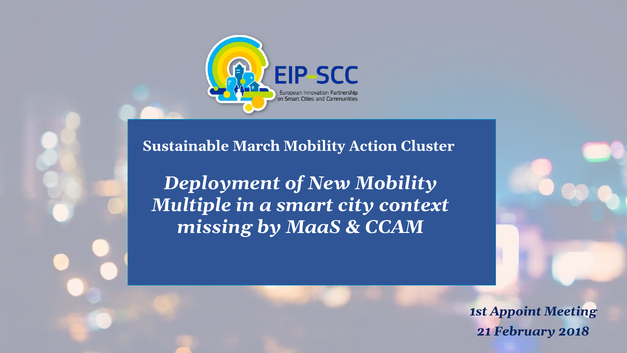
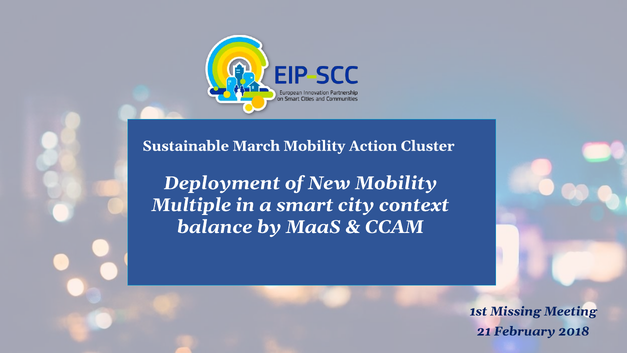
missing: missing -> balance
Appoint: Appoint -> Missing
